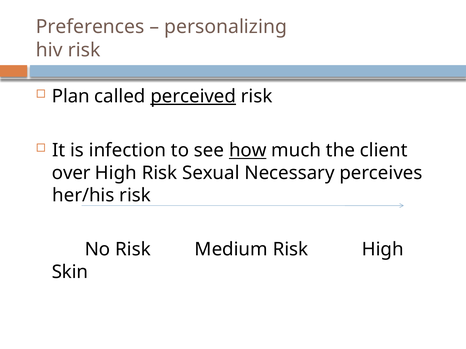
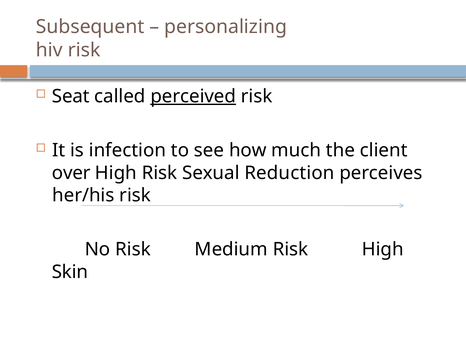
Preferences: Preferences -> Subsequent
Plan: Plan -> Seat
how underline: present -> none
Necessary: Necessary -> Reduction
